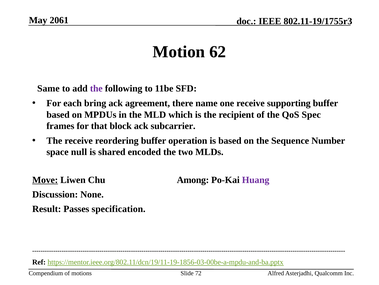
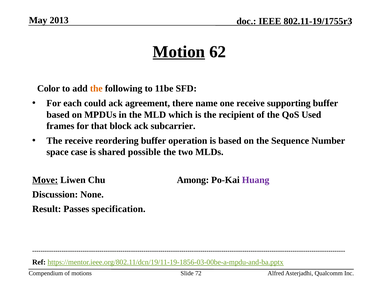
2061: 2061 -> 2013
Motion underline: none -> present
Same: Same -> Color
the at (96, 88) colour: purple -> orange
bring: bring -> could
Spec: Spec -> Used
null: null -> case
encoded: encoded -> possible
